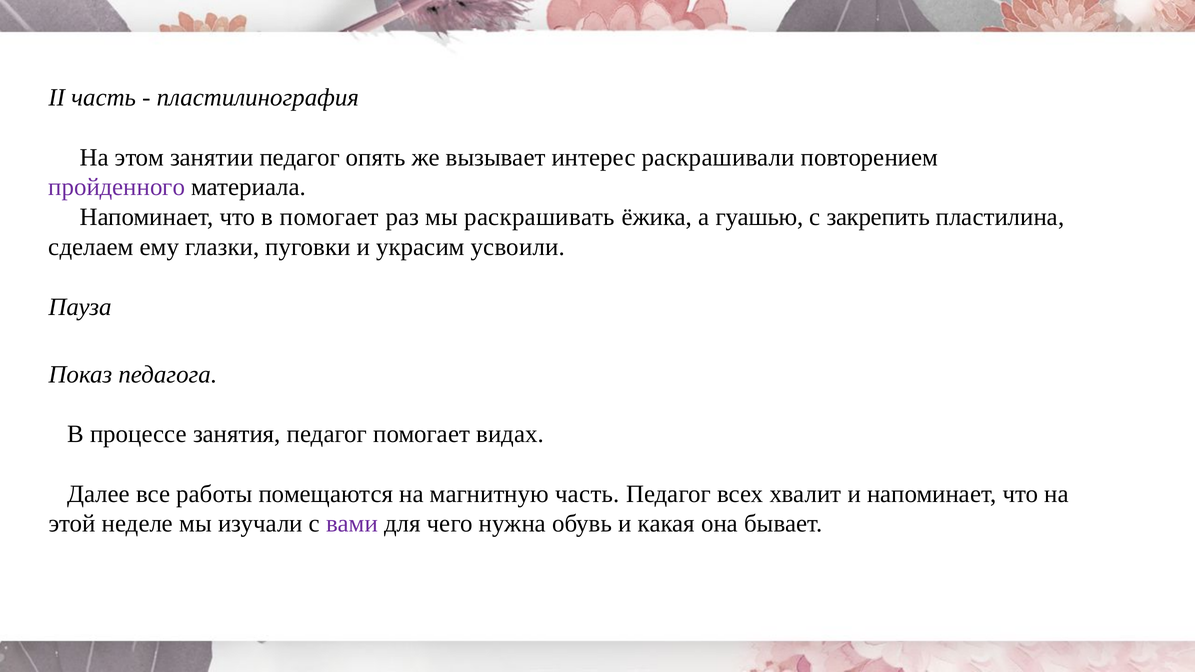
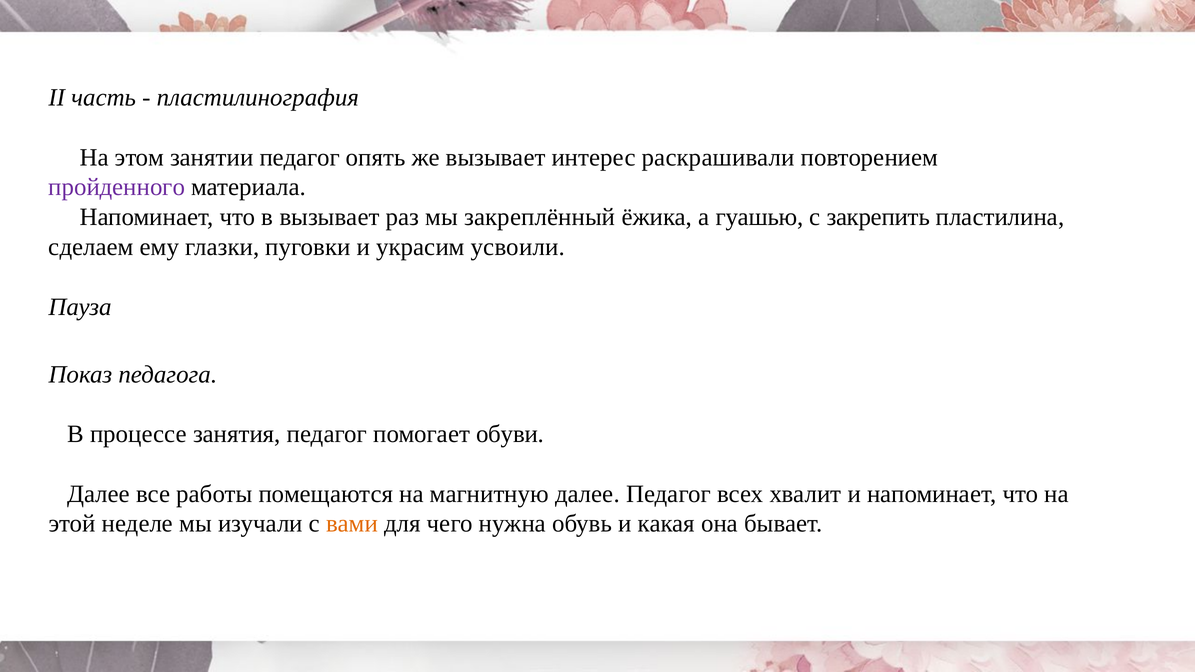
помогает at (329, 217): помогает -> вызывает
раскрашивать: раскрашивать -> закреплённый
видах: видах -> обуви
магнитную часть: часть -> далее
вами colour: purple -> orange
